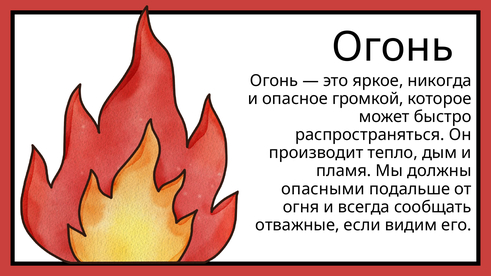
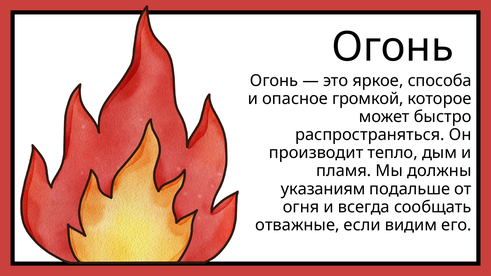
никогда: никогда -> способа
опасными: опасными -> указаниям
